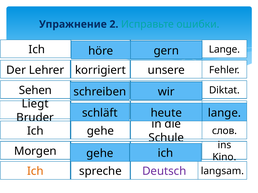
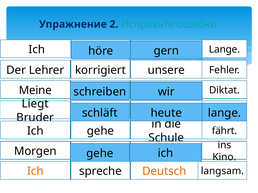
Sehen: Sehen -> Meine
слов: слов -> fährt
Deutsch colour: purple -> orange
